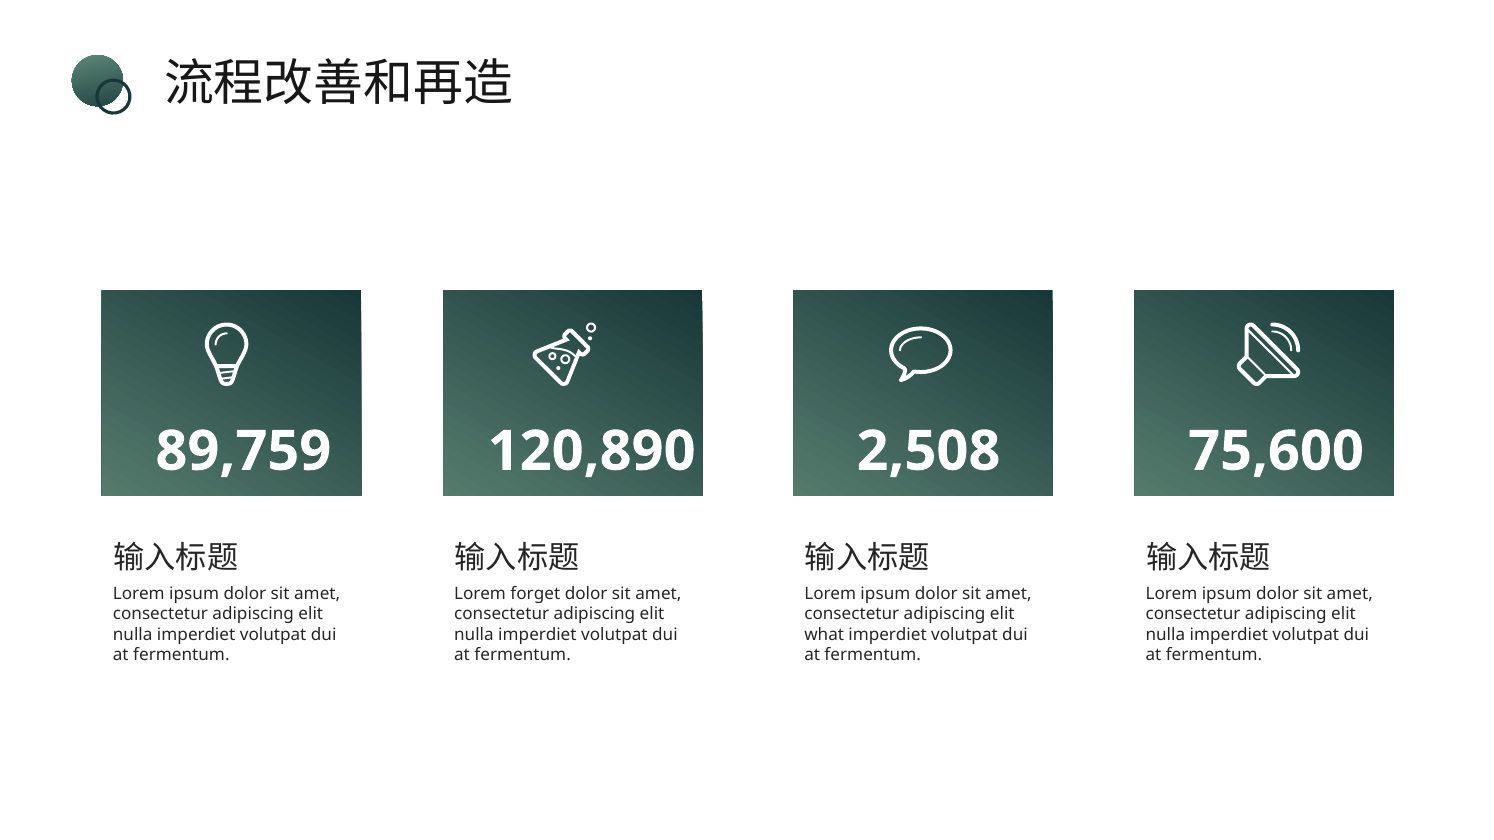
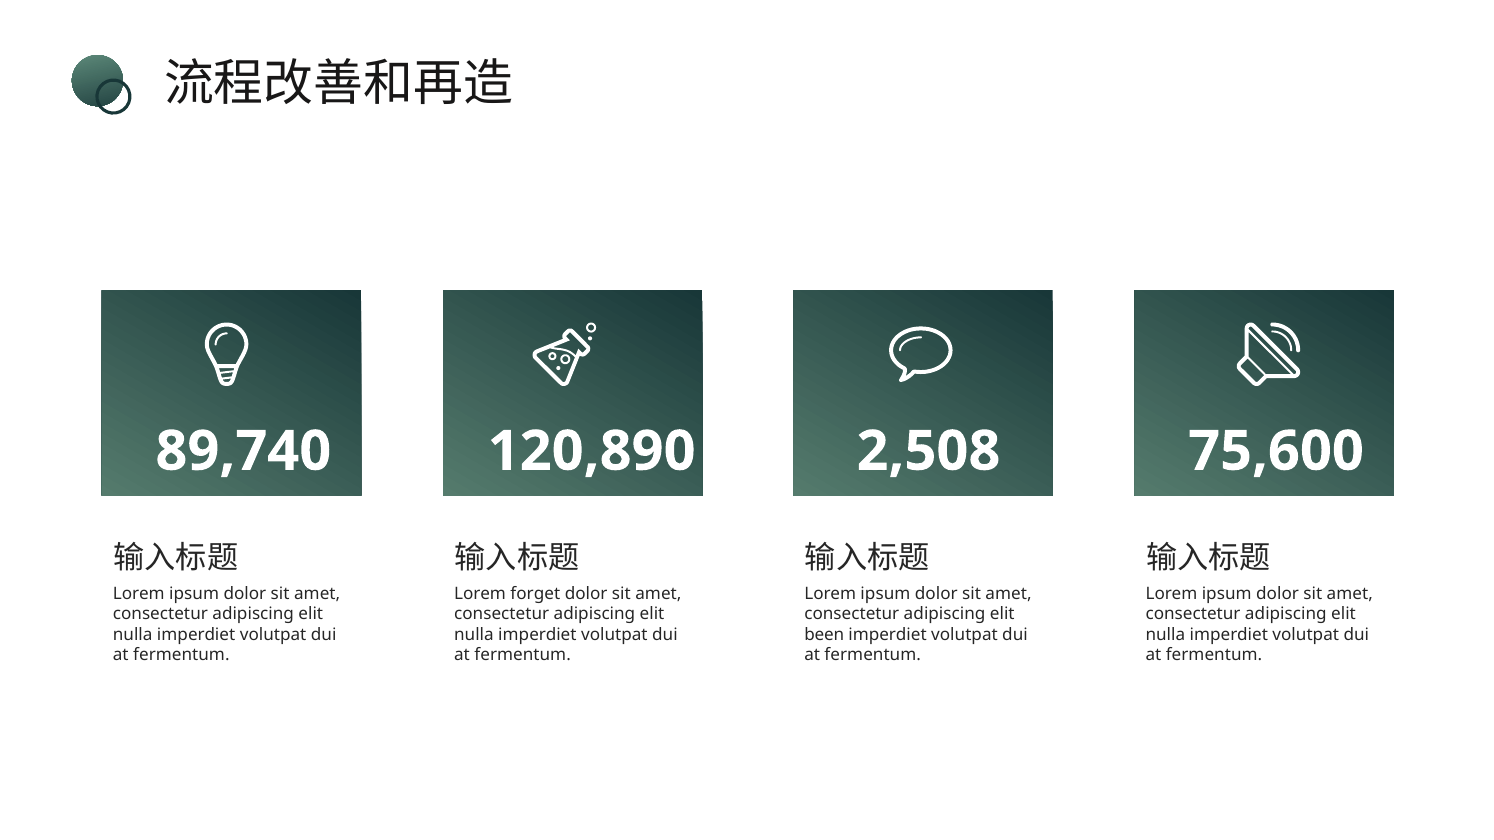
89,759: 89,759 -> 89,740
what: what -> been
